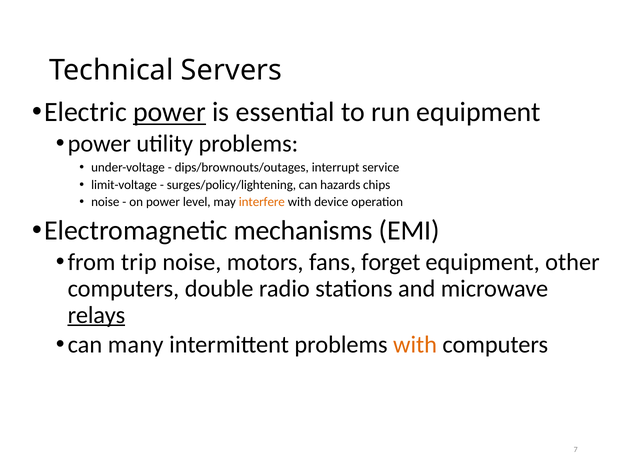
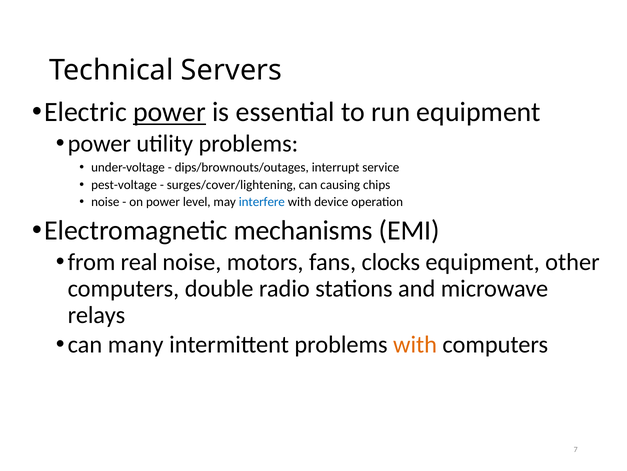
limit-voltage: limit-voltage -> pest-voltage
surges/policy/lightening: surges/policy/lightening -> surges/cover/lightening
hazards: hazards -> causing
interfere colour: orange -> blue
trip: trip -> real
forget: forget -> clocks
relays underline: present -> none
